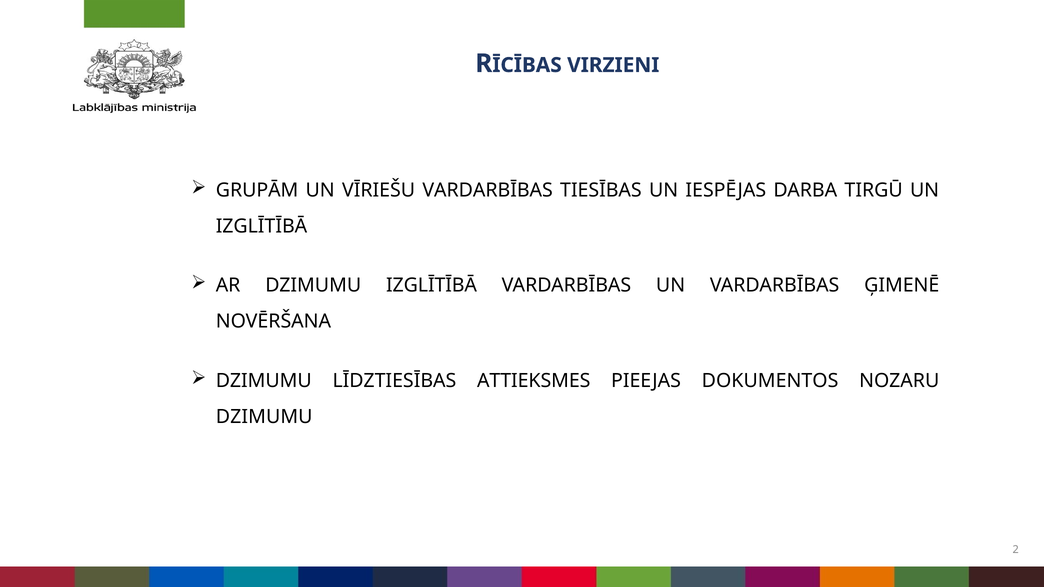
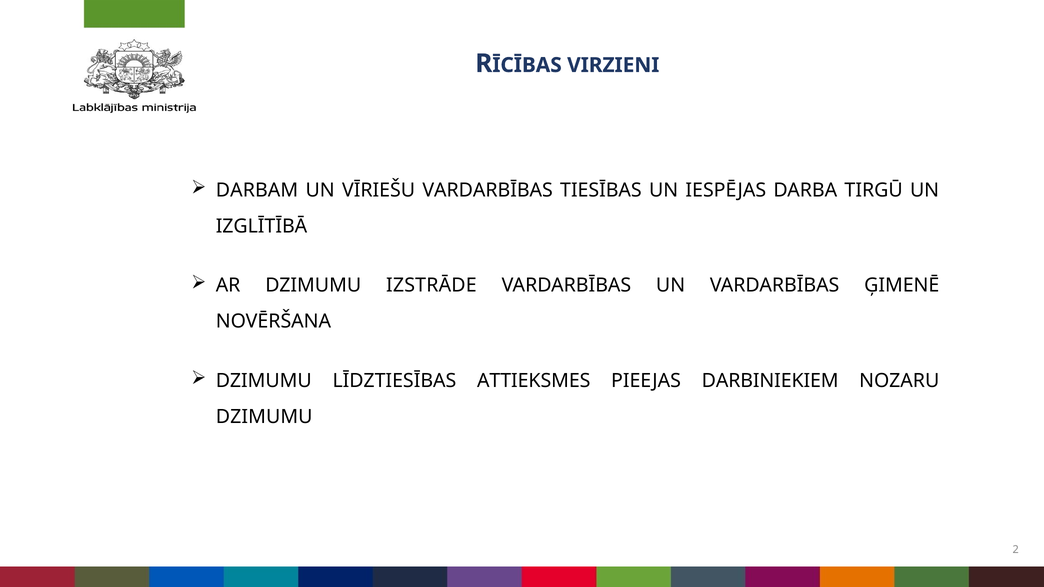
GRUPĀM: GRUPĀM -> DARBAM
DZIMUMU IZGLĪTĪBĀ: IZGLĪTĪBĀ -> IZSTRĀDE
DOKUMENTOS: DOKUMENTOS -> DARBINIEKIEM
